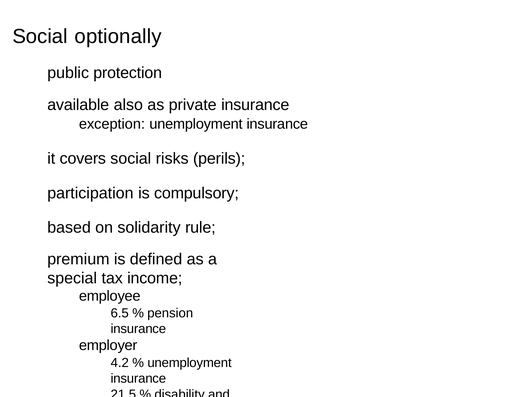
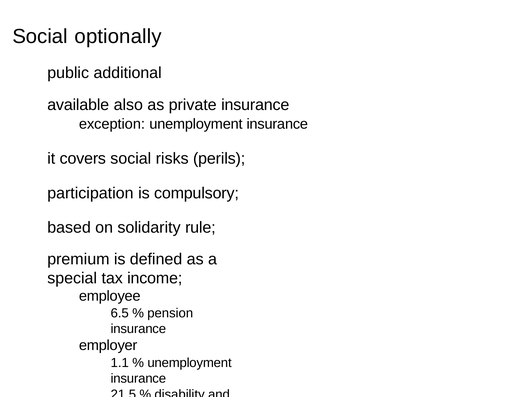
protection: protection -> additional
4.2: 4.2 -> 1.1
